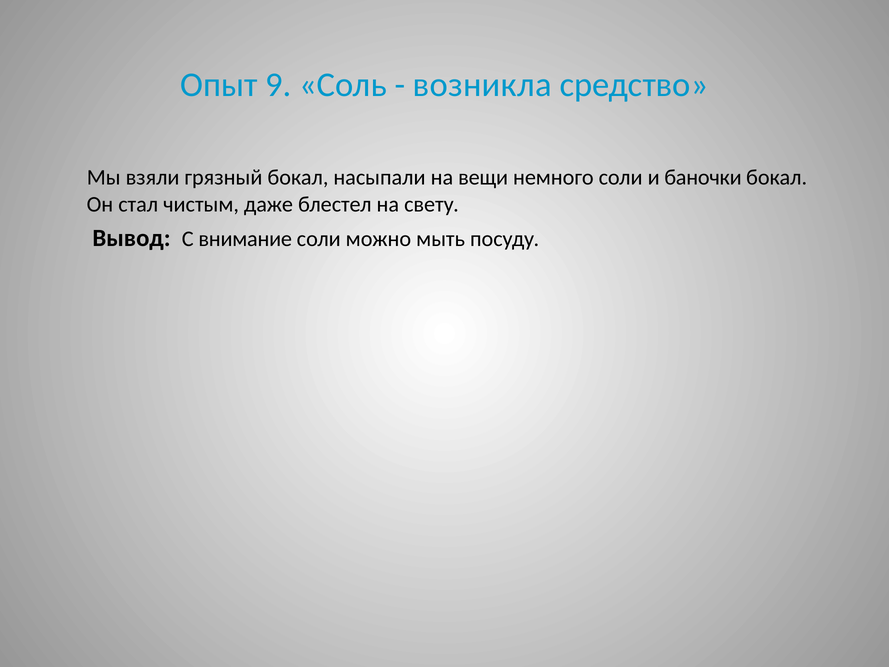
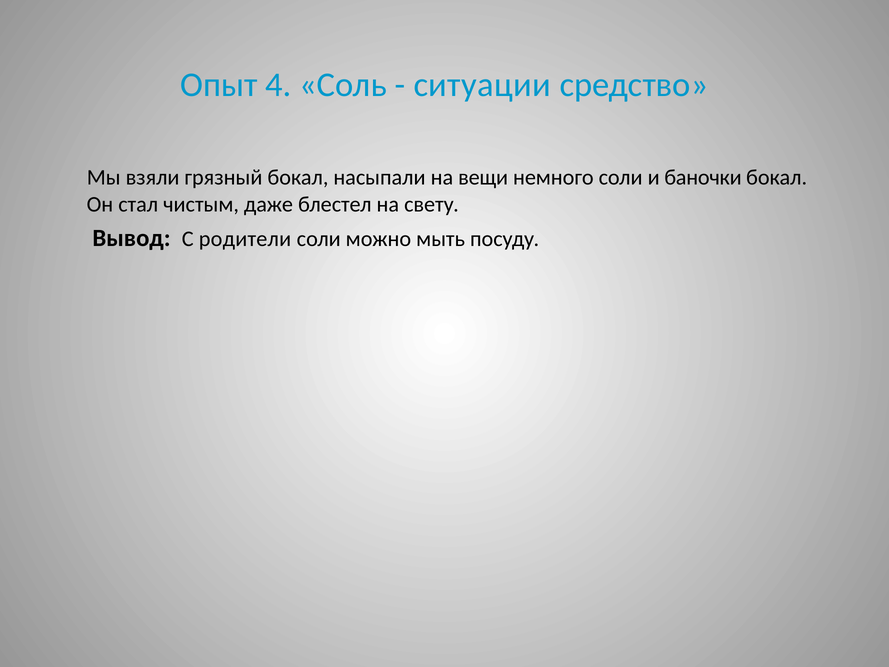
9: 9 -> 4
возникла: возникла -> ситуации
внимание: внимание -> родители
